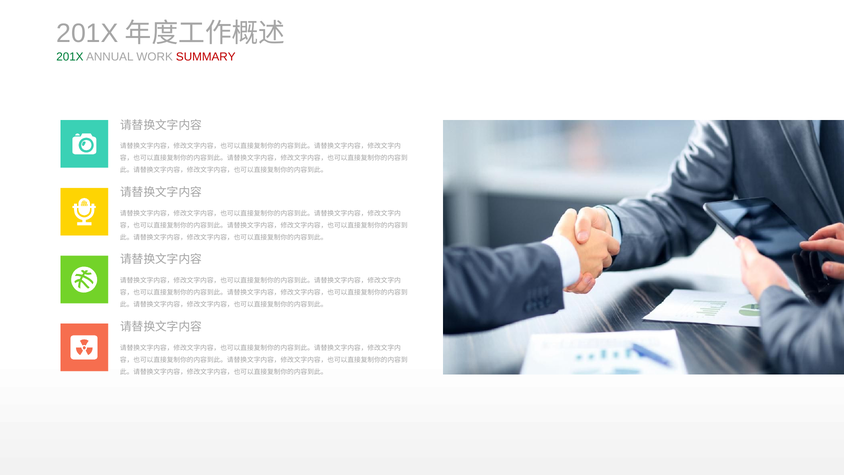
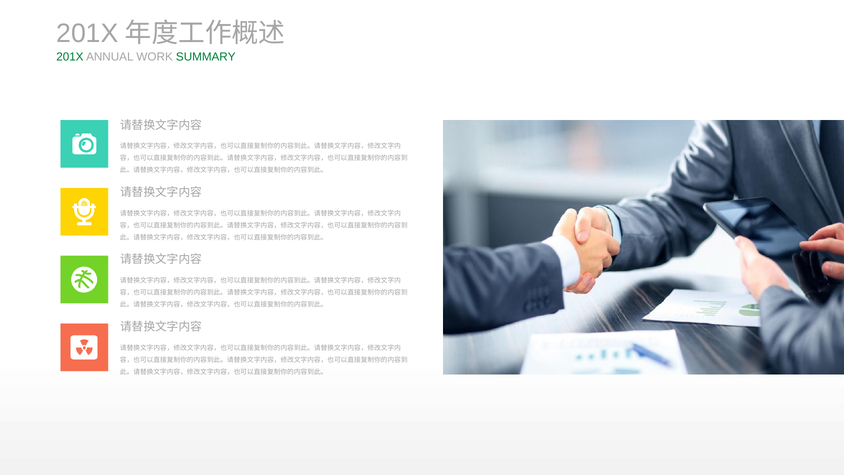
SUMMARY colour: red -> green
